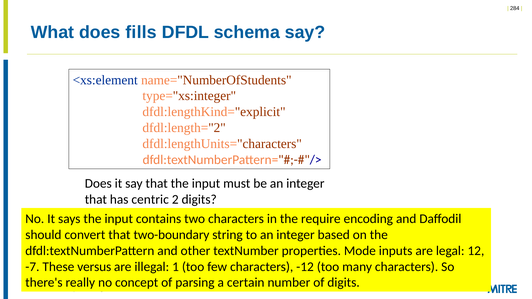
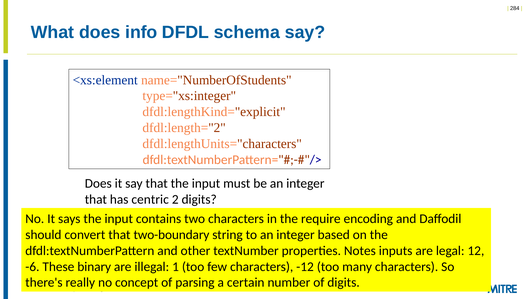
fills: fills -> info
Mode: Mode -> Notes
-7: -7 -> -6
versus: versus -> binary
